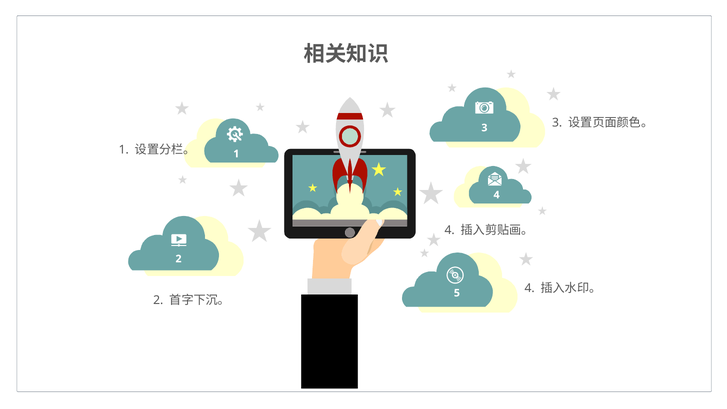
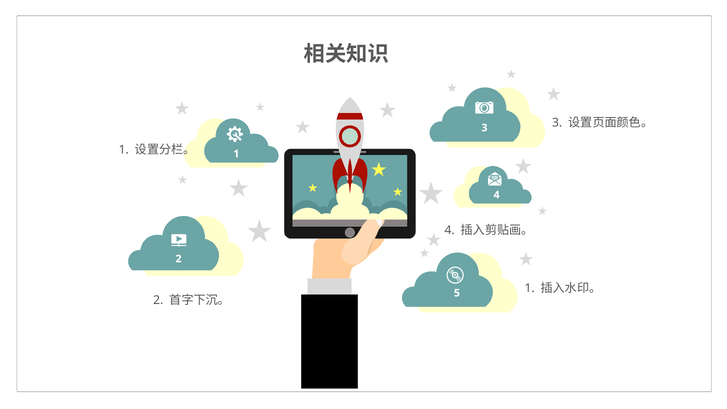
5 4: 4 -> 1
